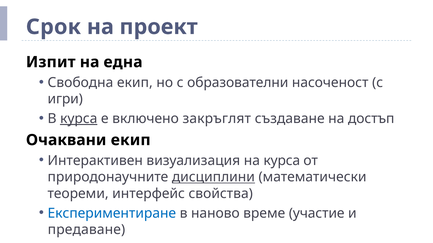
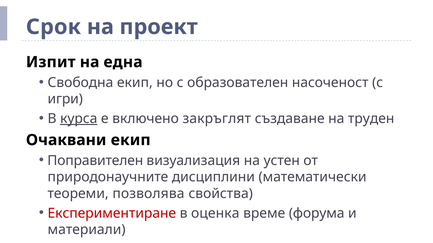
с образователни: образователни -> образователен
достъп: достъп -> труден
Интерактивен: Интерактивен -> Поправителен
на курса: курса -> устен
дисциплини underline: present -> none
интерфейс: интерфейс -> позволява
Експериментиране colour: blue -> red
наново: наново -> оценка
участие: участие -> форума
предаване: предаване -> материали
